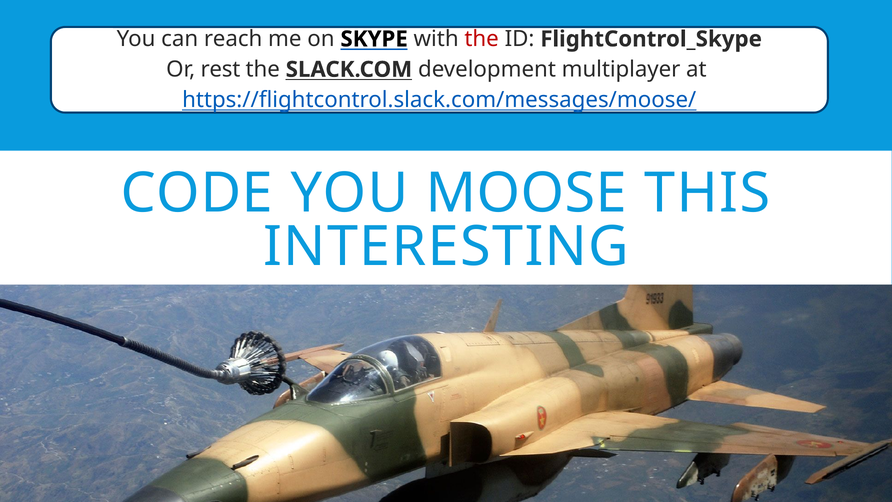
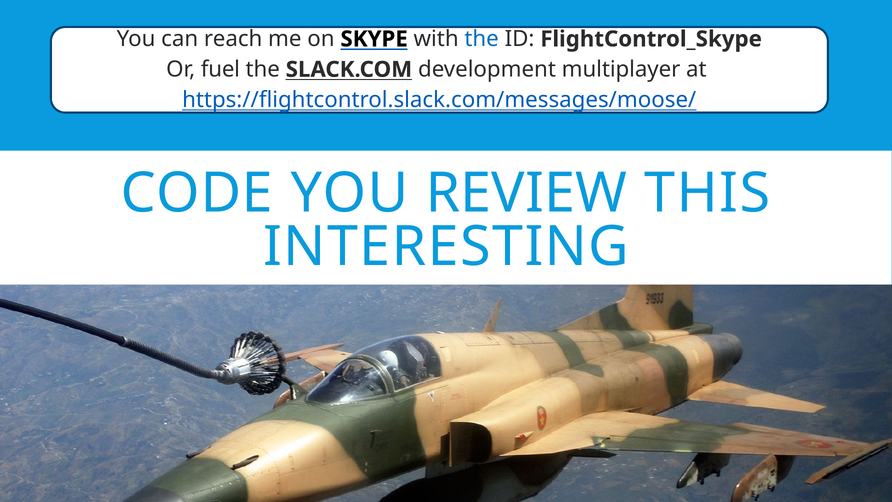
the at (482, 39) colour: red -> blue
rest: rest -> fuel
MOOSE: MOOSE -> REVIEW
